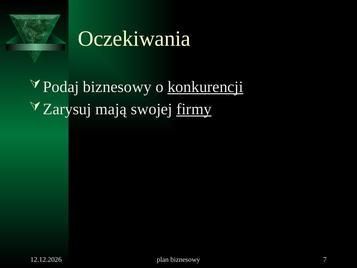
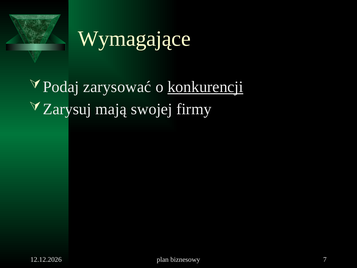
Oczekiwania: Oczekiwania -> Wymagające
biznesowy at (117, 87): biznesowy -> zarysować
firmy underline: present -> none
